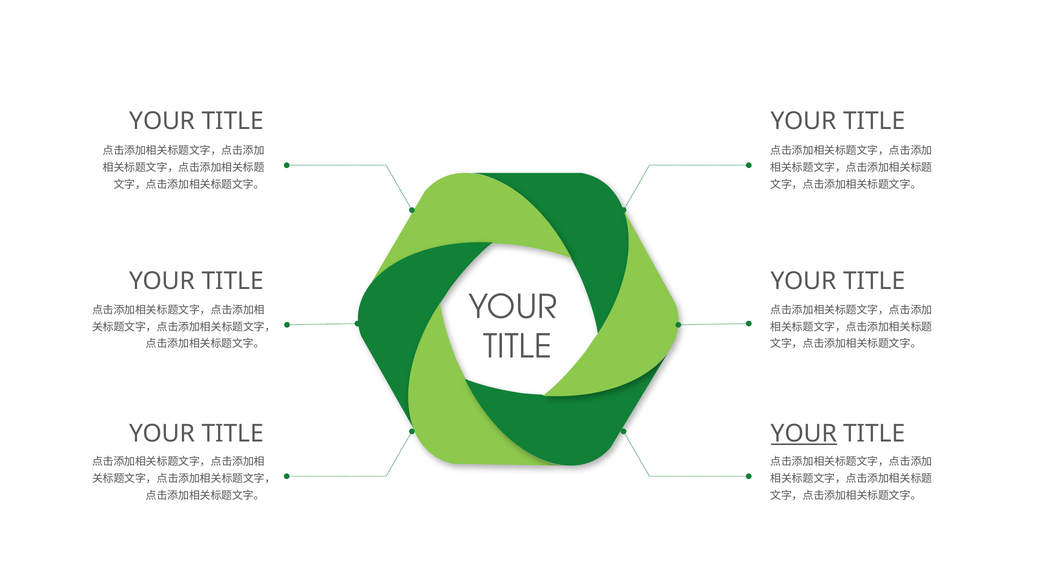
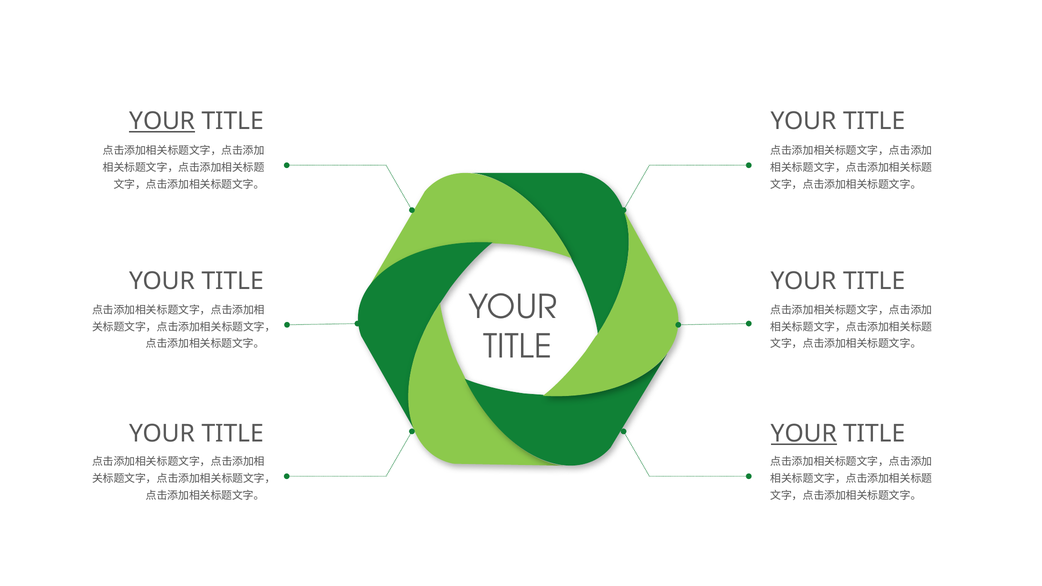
YOUR at (162, 121) underline: none -> present
